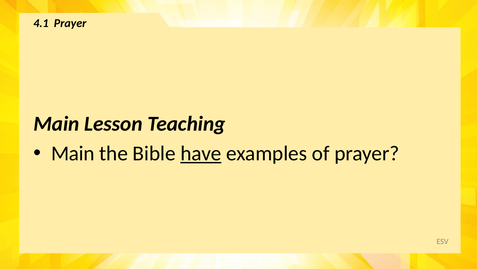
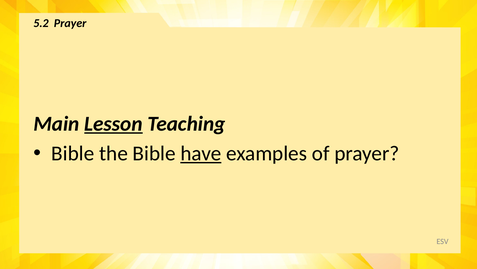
4.1: 4.1 -> 5.2
Lesson underline: none -> present
Main at (73, 154): Main -> Bible
